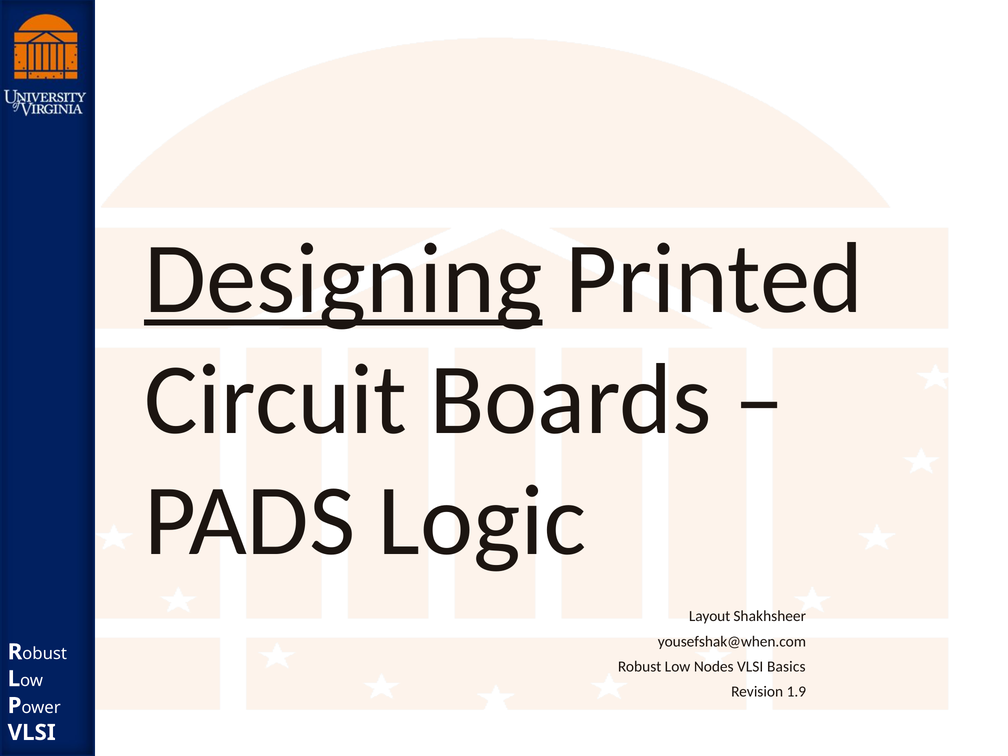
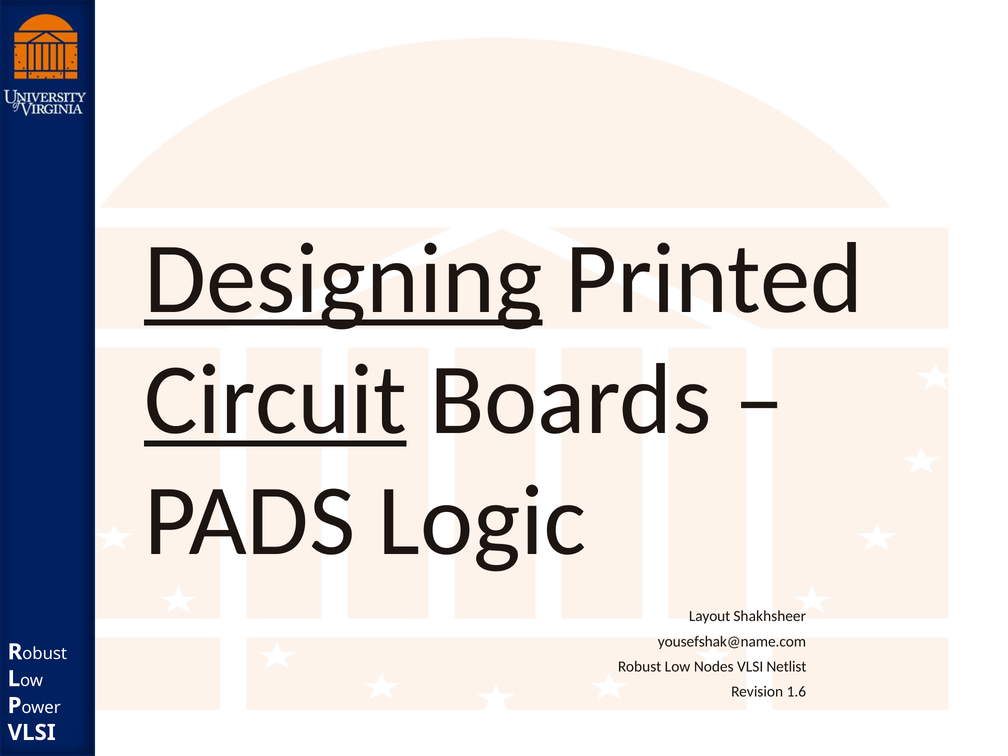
Circuit underline: none -> present
yousefshak@when.com: yousefshak@when.com -> yousefshak@name.com
Basics: Basics -> Netlist
1.9: 1.9 -> 1.6
